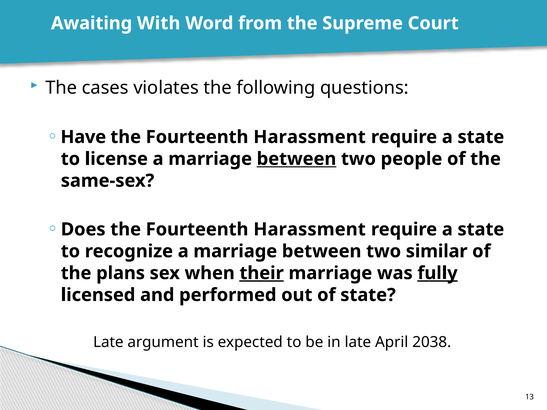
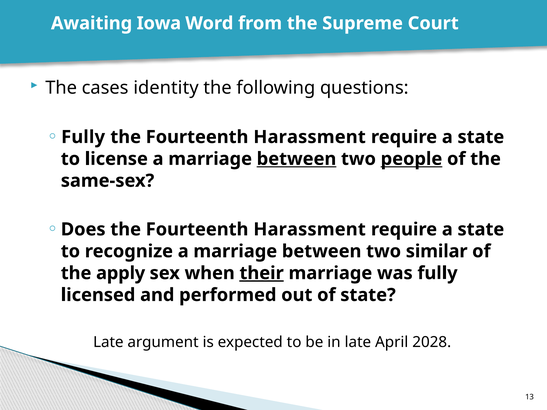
With: With -> Iowa
violates: violates -> identity
Have at (83, 137): Have -> Fully
people underline: none -> present
plans: plans -> apply
fully at (437, 273) underline: present -> none
2038: 2038 -> 2028
